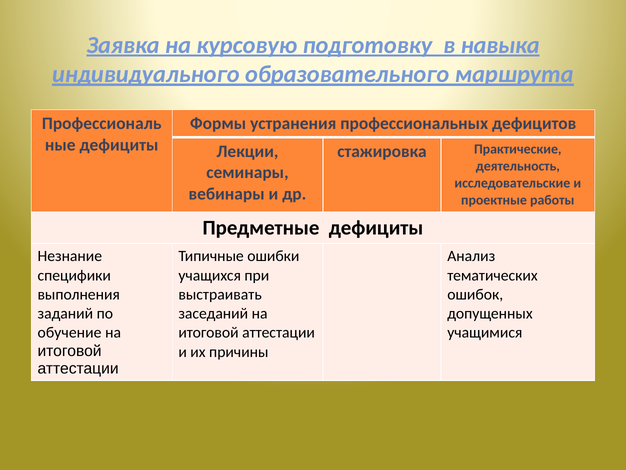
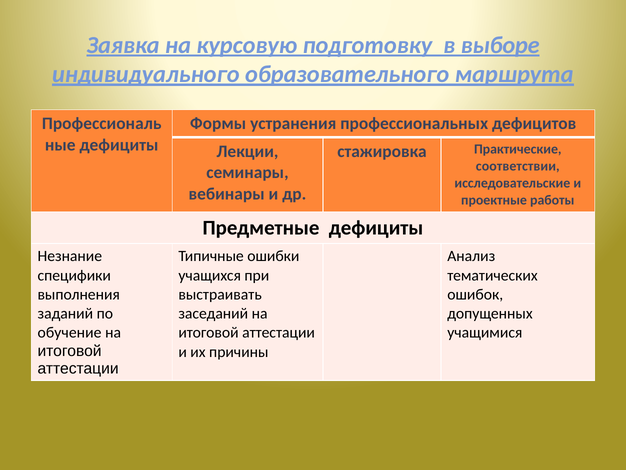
навыка: навыка -> выборе
деятельность: деятельность -> соответствии
